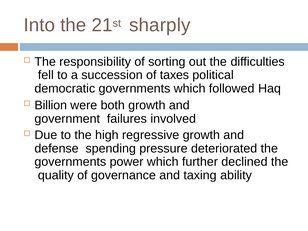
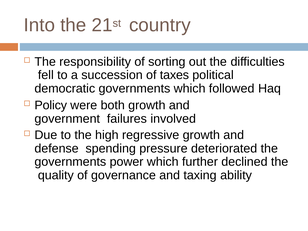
sharply: sharply -> country
Billion: Billion -> Policy
